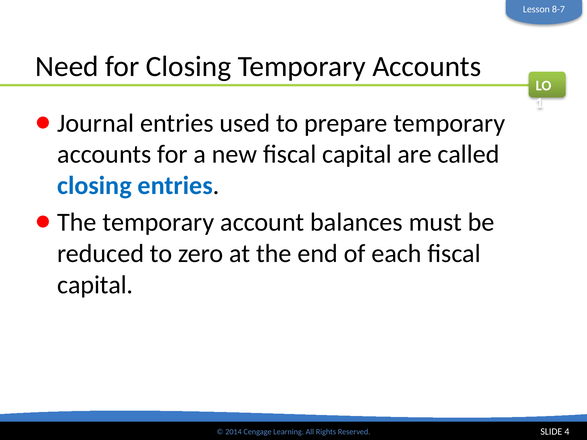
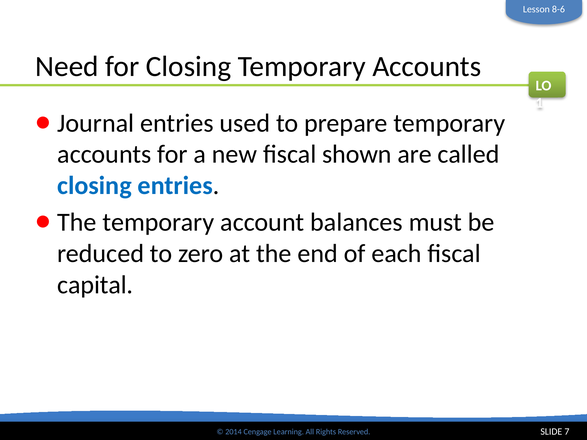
8-7: 8-7 -> 8-6
new fiscal capital: capital -> shown
4: 4 -> 7
